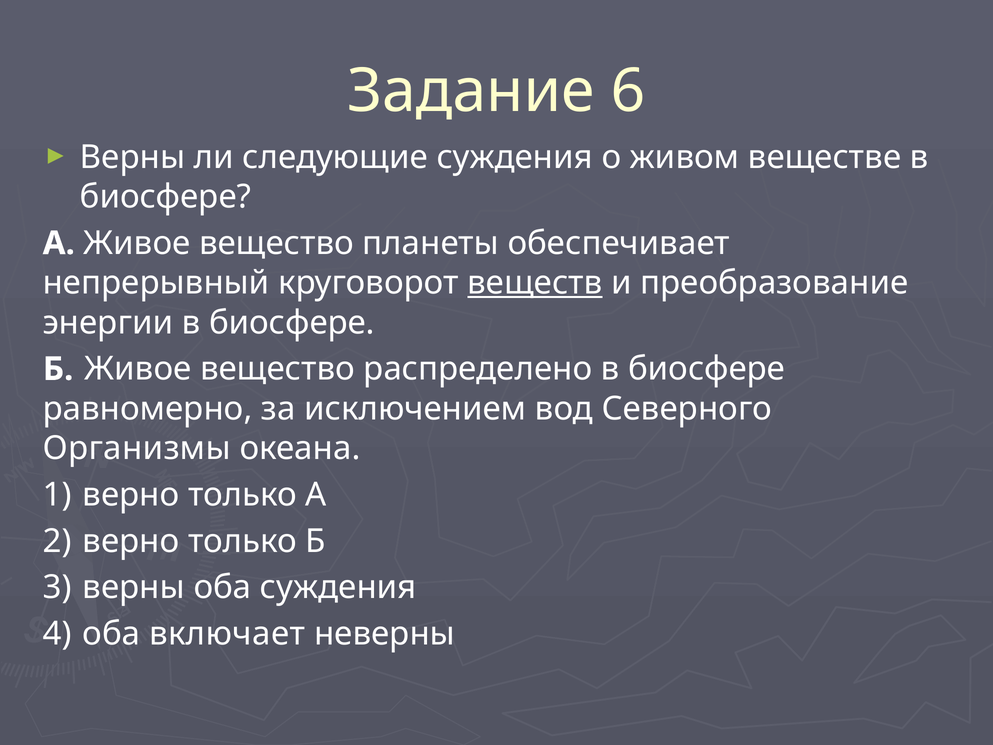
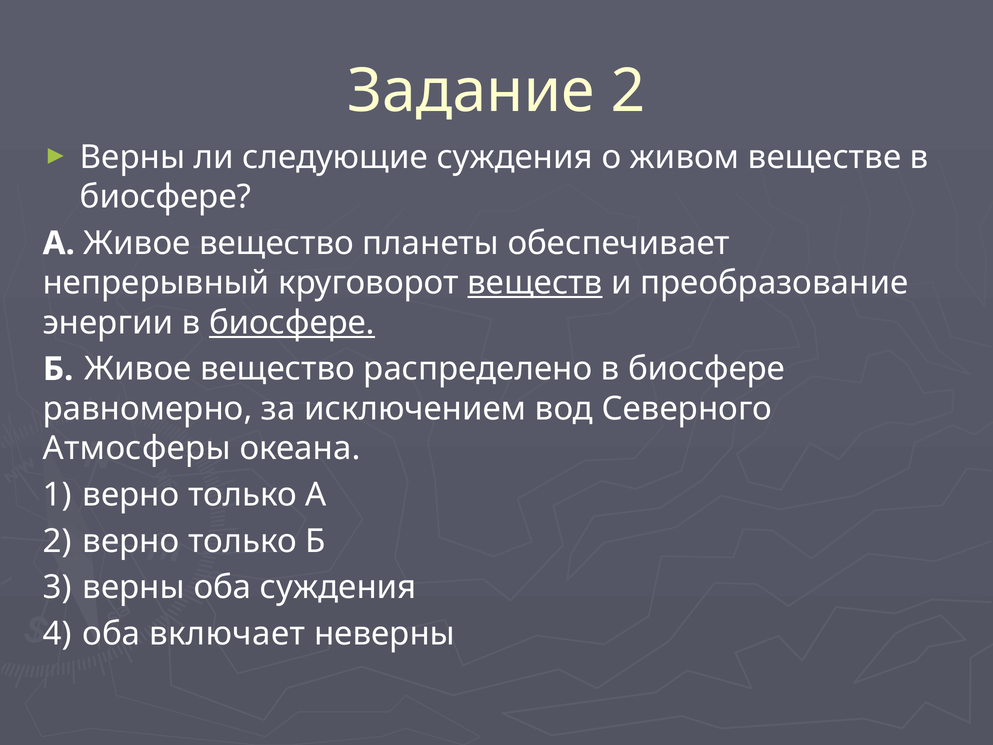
Задание 6: 6 -> 2
биосфере at (292, 323) underline: none -> present
Организмы: Организмы -> Атмосферы
